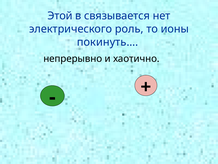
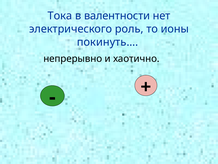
Этой: Этой -> Тока
связывается: связывается -> валентности
